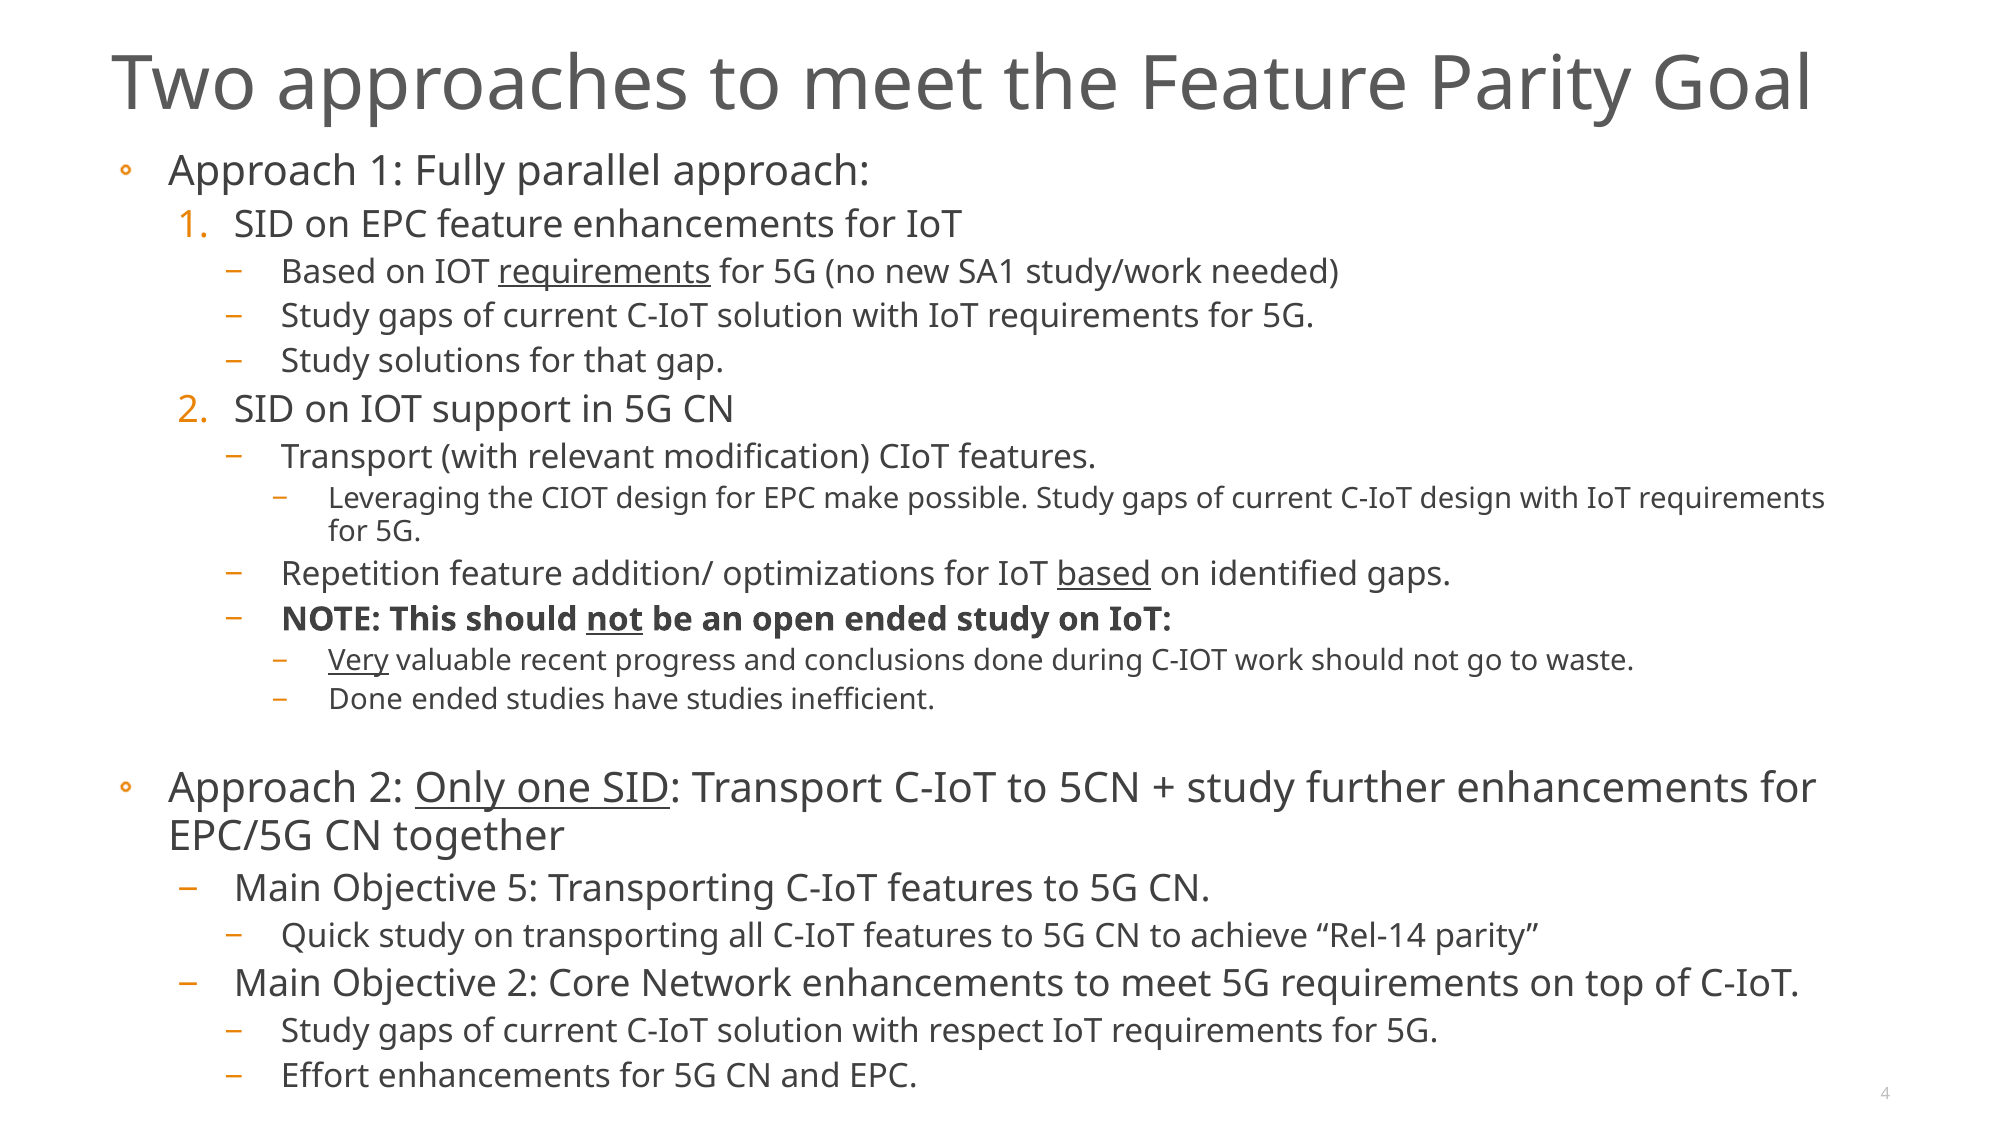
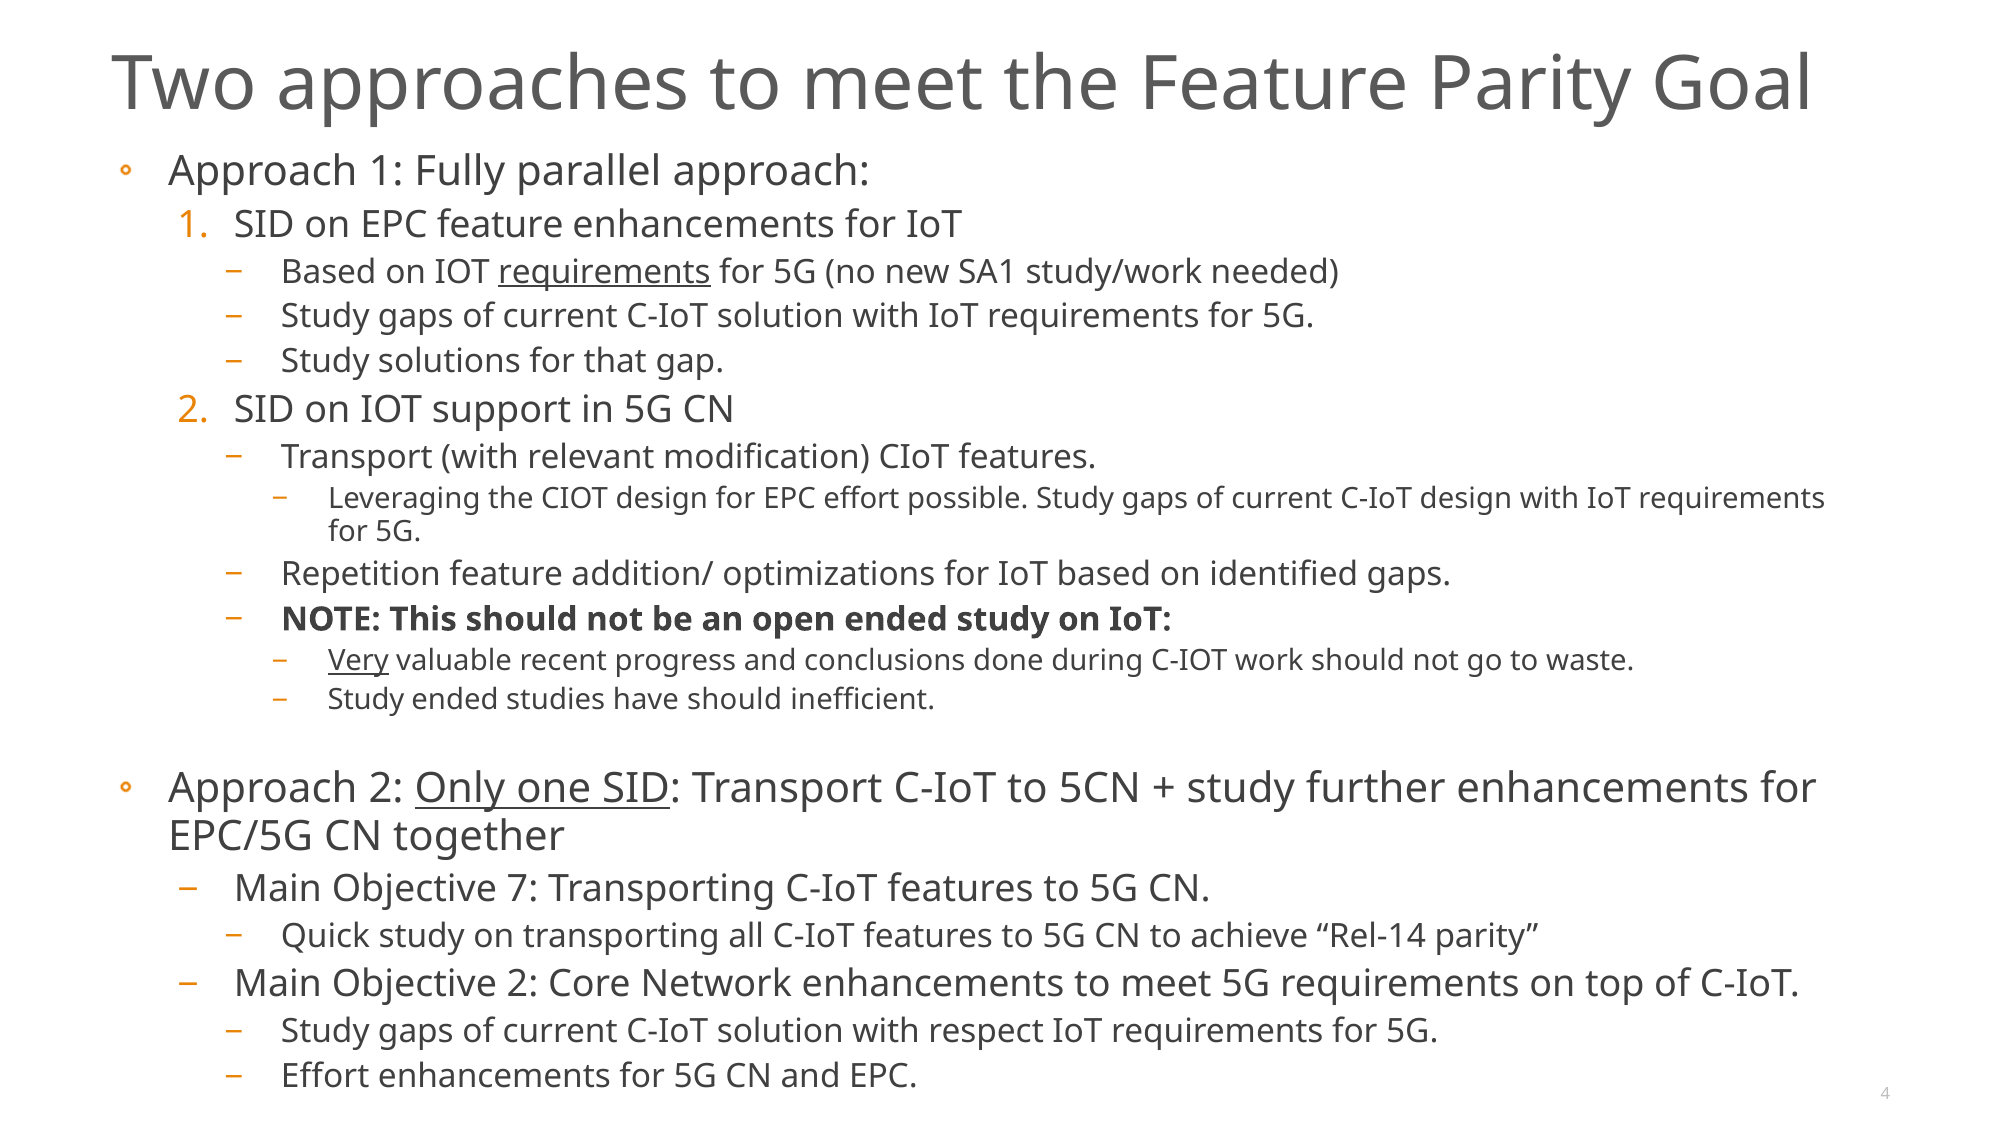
EPC make: make -> effort
based at (1104, 574) underline: present -> none
not at (615, 619) underline: present -> none
Done at (366, 700): Done -> Study
have studies: studies -> should
5: 5 -> 7
